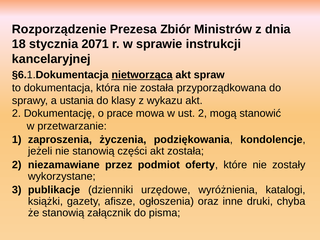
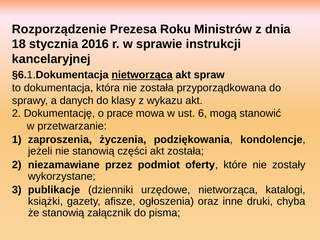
Zbiór: Zbiór -> Roku
2071: 2071 -> 2016
ustania: ustania -> danych
ust 2: 2 -> 6
urzędowe wyróżnienia: wyróżnienia -> nietworząca
